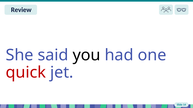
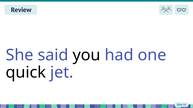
quick colour: red -> black
